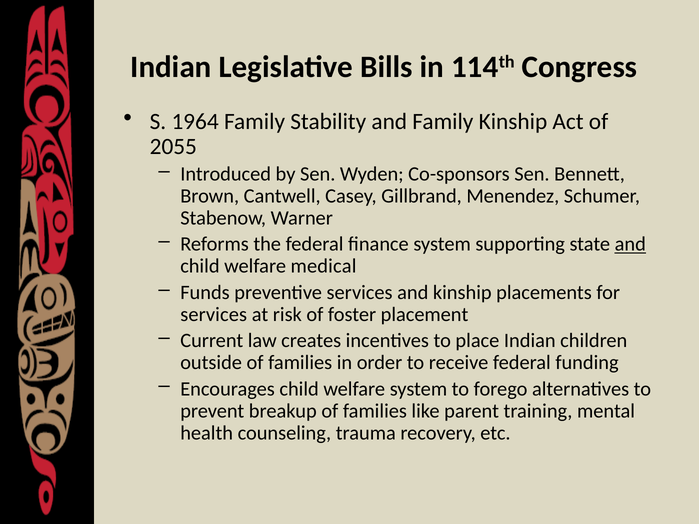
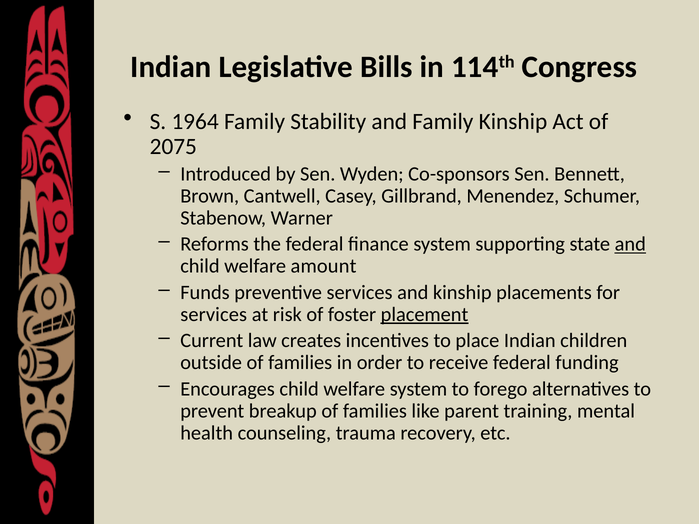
2055: 2055 -> 2075
medical: medical -> amount
placement underline: none -> present
